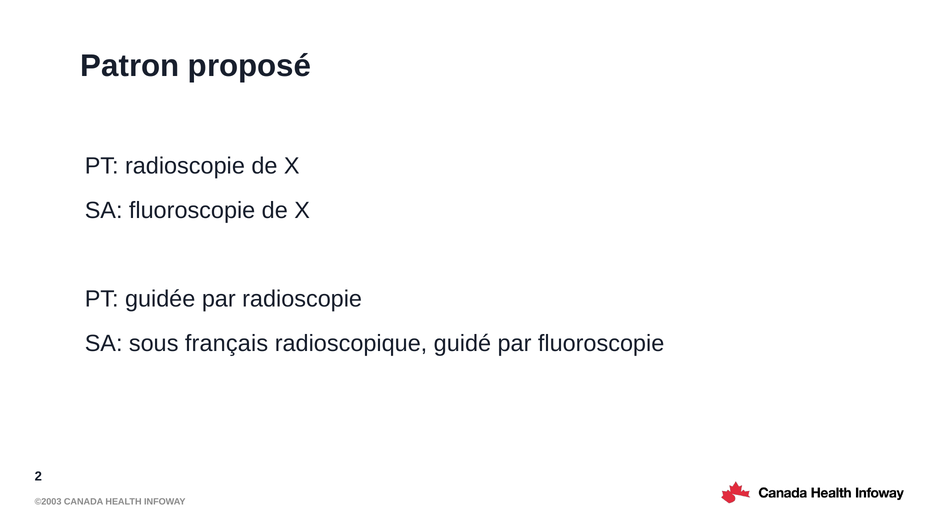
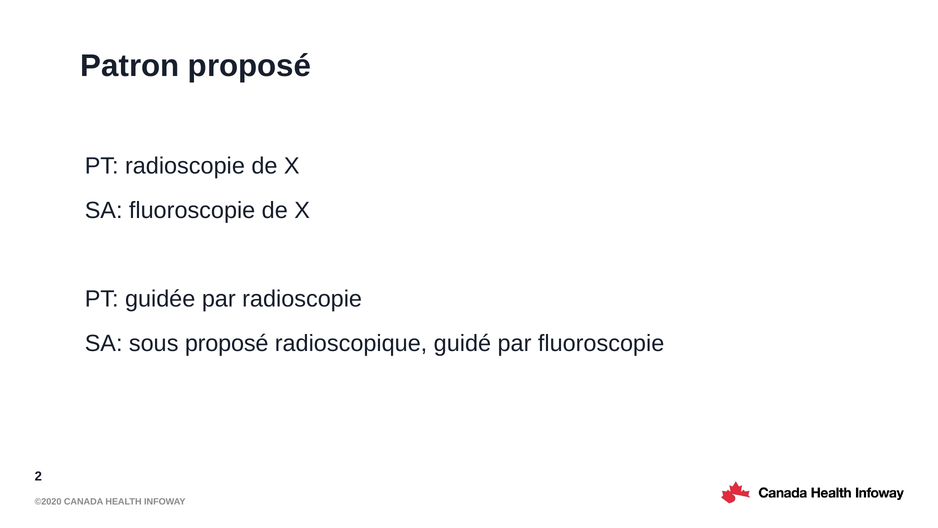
sous français: français -> proposé
©2003: ©2003 -> ©2020
